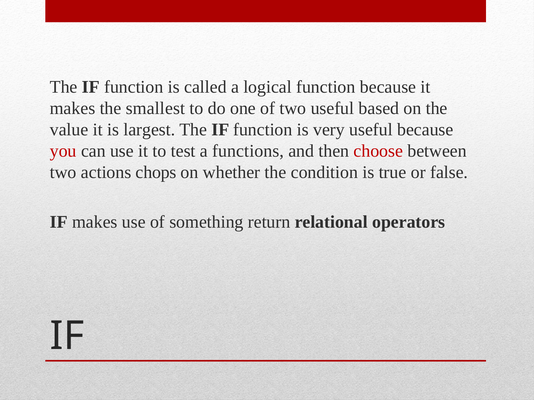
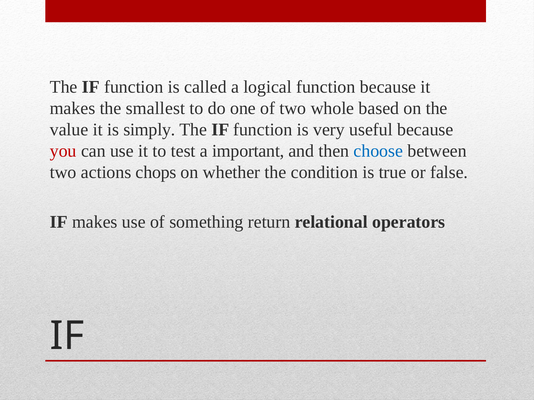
two useful: useful -> whole
largest: largest -> simply
functions: functions -> important
choose colour: red -> blue
